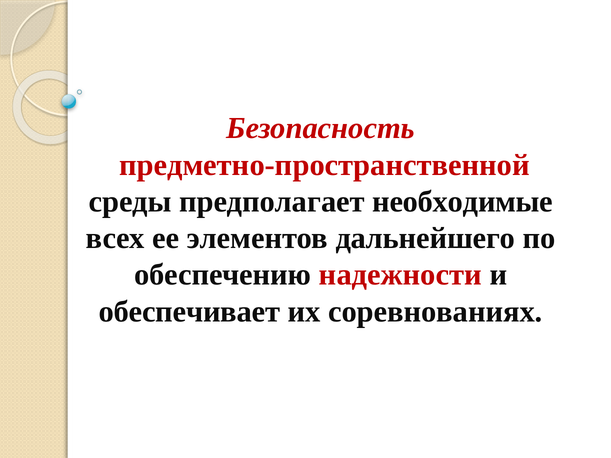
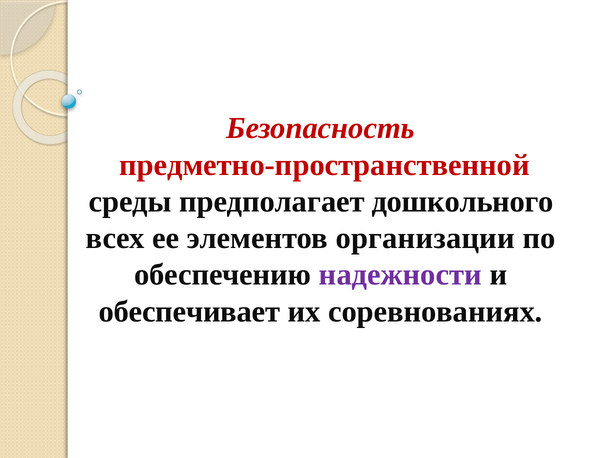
необходимые: необходимые -> дошкольного
дальнейшего: дальнейшего -> организации
надежности colour: red -> purple
